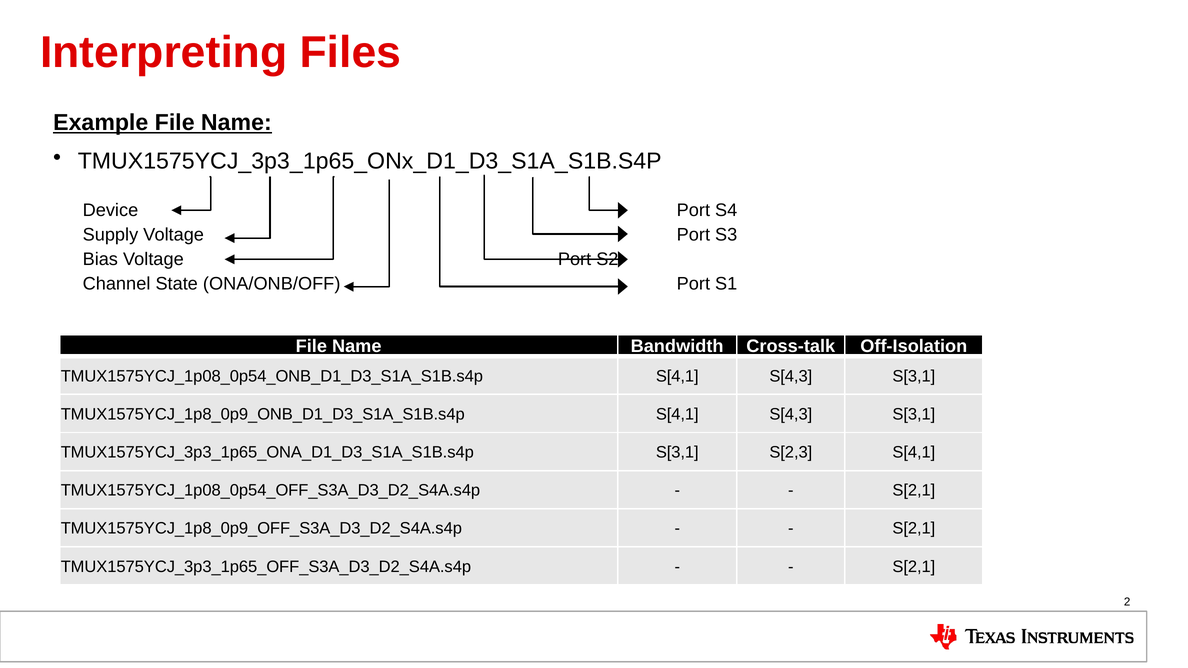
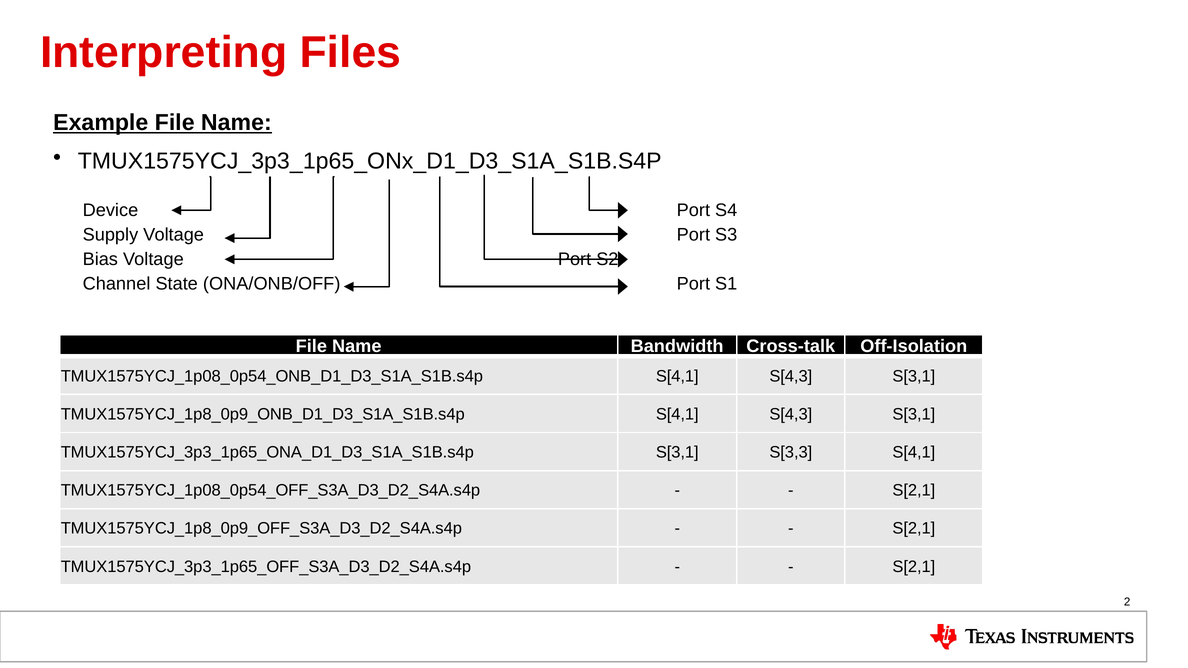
S[2,3: S[2,3 -> S[3,3
